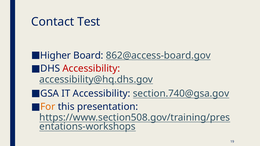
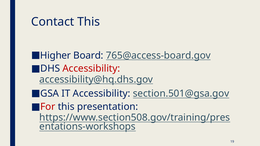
Contact Test: Test -> This
862@access-board.gov: 862@access-board.gov -> 765@access-board.gov
section.740@gsa.gov: section.740@gsa.gov -> section.501@gsa.gov
For colour: orange -> red
